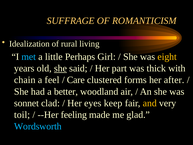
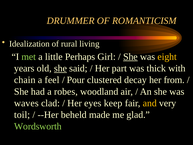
SUFFRAGE: SUFFRAGE -> DRUMMER
met colour: light blue -> light green
She at (130, 57) underline: none -> present
Care: Care -> Pour
forms: forms -> decay
after: after -> from
better: better -> robes
sonnet: sonnet -> waves
feeling: feeling -> beheld
Wordsworth colour: light blue -> light green
